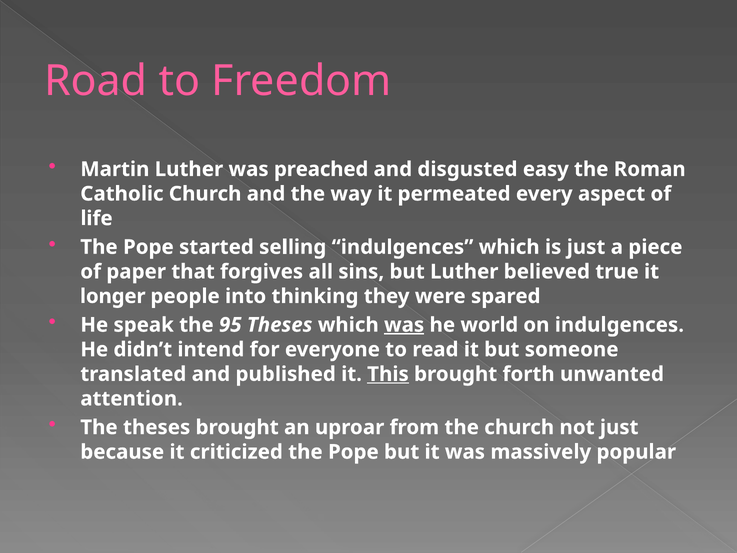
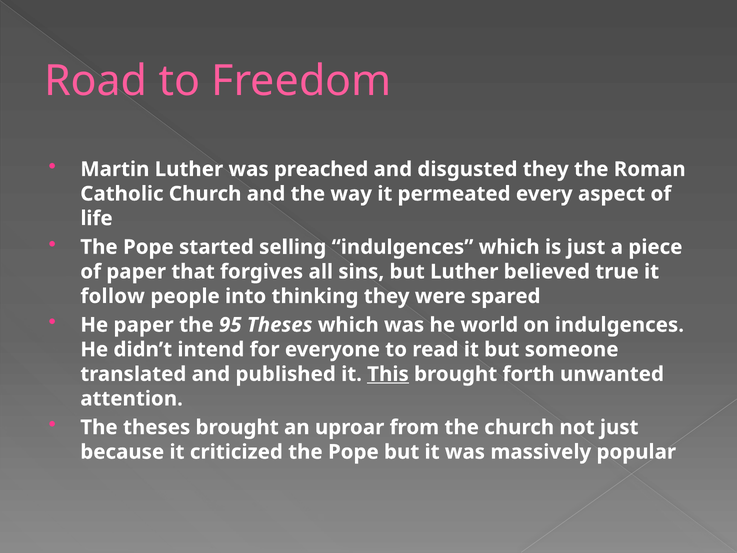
disgusted easy: easy -> they
longer: longer -> follow
He speak: speak -> paper
was at (404, 325) underline: present -> none
